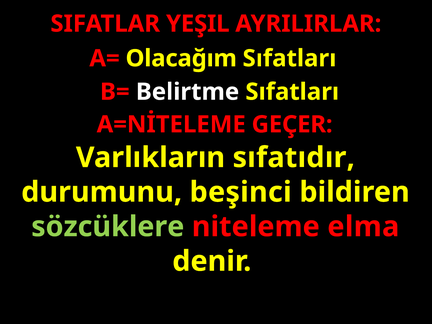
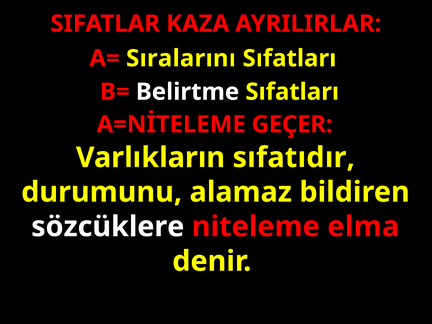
YEŞIL: YEŞIL -> KAZA
Olacağım: Olacağım -> Sıralarını
beşinci: beşinci -> alamaz
sözcüklere colour: light green -> white
